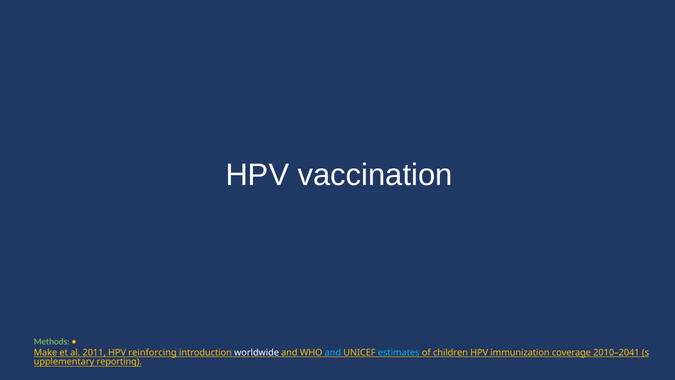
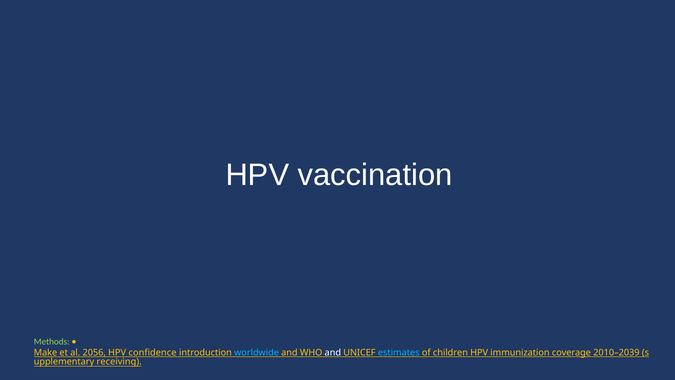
2011: 2011 -> 2056
reinforcing: reinforcing -> confidence
worldwide colour: white -> light blue
and at (333, 353) colour: light blue -> white
2010–2041: 2010–2041 -> 2010–2039
reporting: reporting -> receiving
